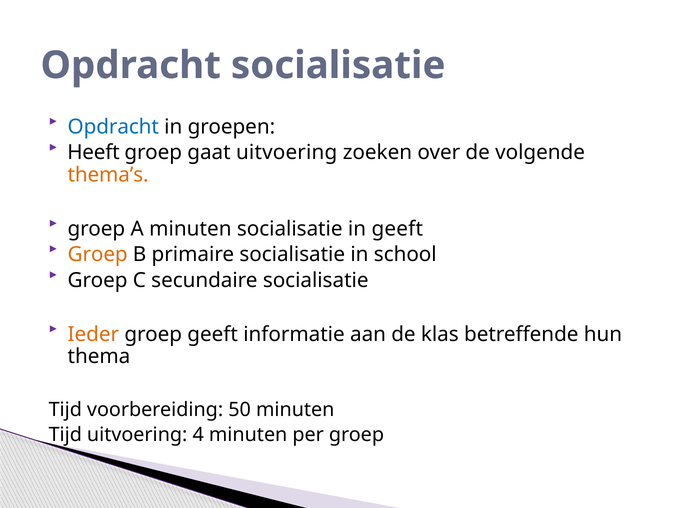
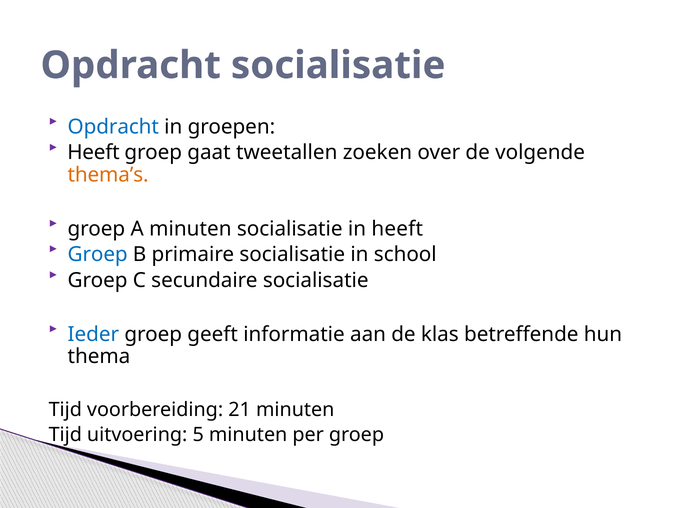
gaat uitvoering: uitvoering -> tweetallen
in geeft: geeft -> heeft
Groep at (98, 254) colour: orange -> blue
Ieder colour: orange -> blue
50: 50 -> 21
4: 4 -> 5
